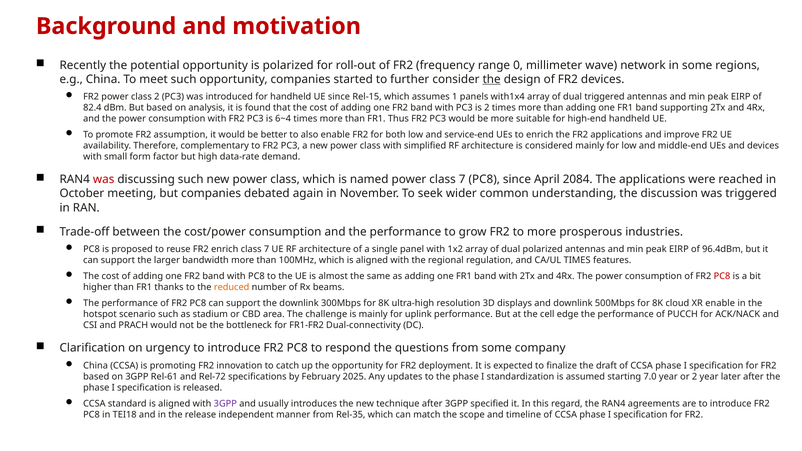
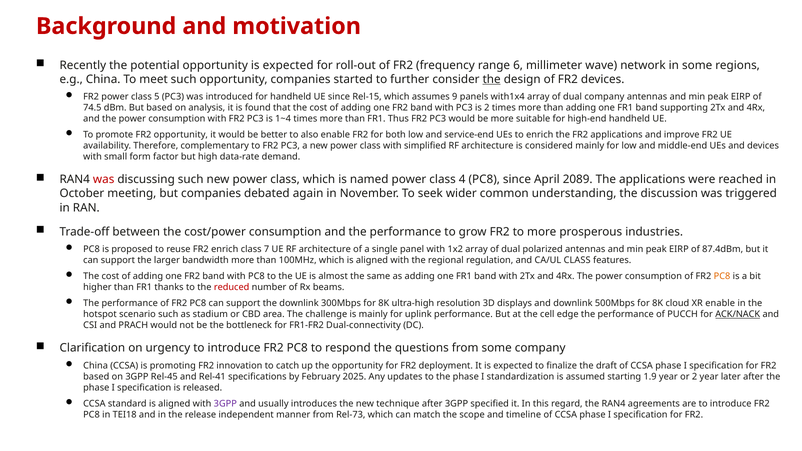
opportunity is polarized: polarized -> expected
0: 0 -> 6
class 2: 2 -> 5
1: 1 -> 9
dual triggered: triggered -> company
82.4: 82.4 -> 74.5
6~4: 6~4 -> 1~4
FR2 assumption: assumption -> opportunity
power class 7: 7 -> 4
2084: 2084 -> 2089
96.4dBm: 96.4dBm -> 87.4dBm
CA/UL TIMES: TIMES -> CLASS
PC8 at (722, 276) colour: red -> orange
reduced colour: orange -> red
ACK/NACK underline: none -> present
Rel-61: Rel-61 -> Rel-45
Rel-72: Rel-72 -> Rel-41
7.0: 7.0 -> 1.9
Rel-35: Rel-35 -> Rel-73
